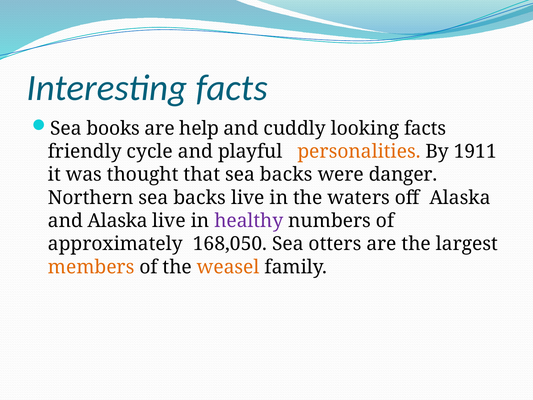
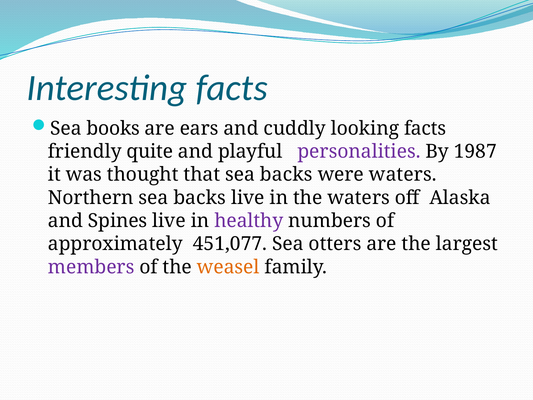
help: help -> ears
cycle: cycle -> quite
personalities colour: orange -> purple
1911: 1911 -> 1987
were danger: danger -> waters
and Alaska: Alaska -> Spines
168,050: 168,050 -> 451,077
members colour: orange -> purple
